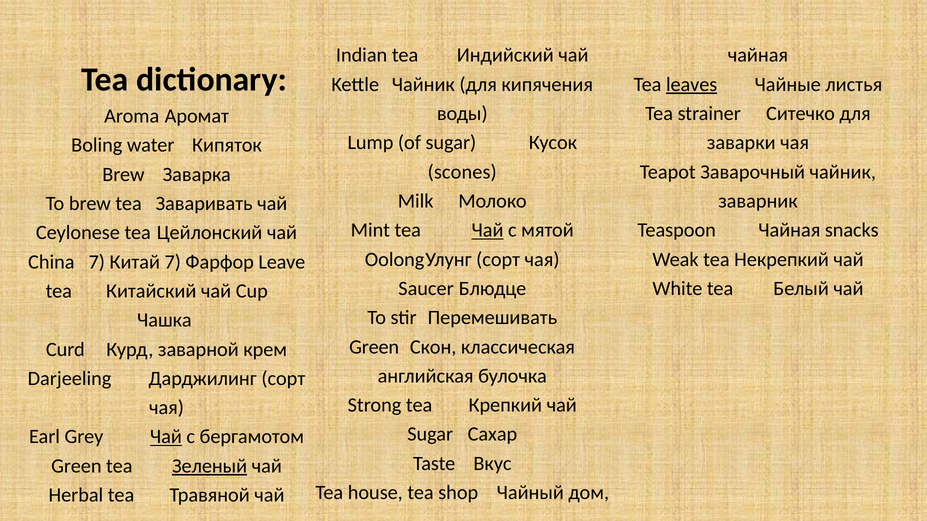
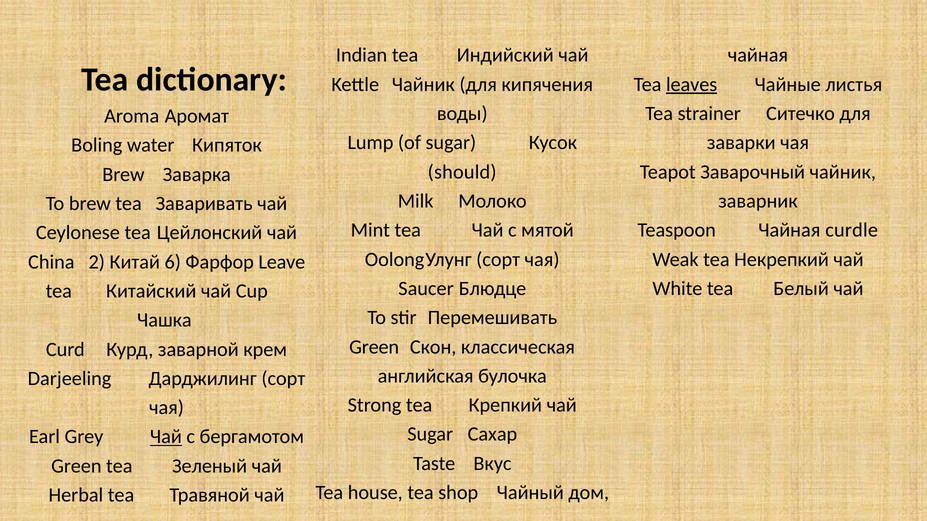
scones: scones -> should
Чай at (488, 230) underline: present -> none
snacks: snacks -> curdle
China 7: 7 -> 2
Китай 7: 7 -> 6
Зеленый underline: present -> none
